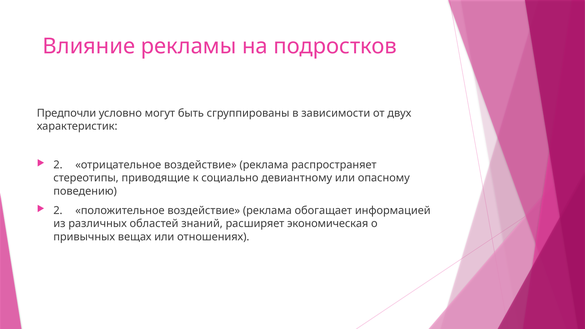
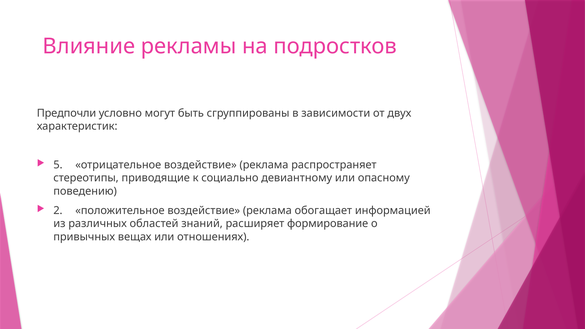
2 at (58, 165): 2 -> 5
экономическая: экономическая -> формирование
